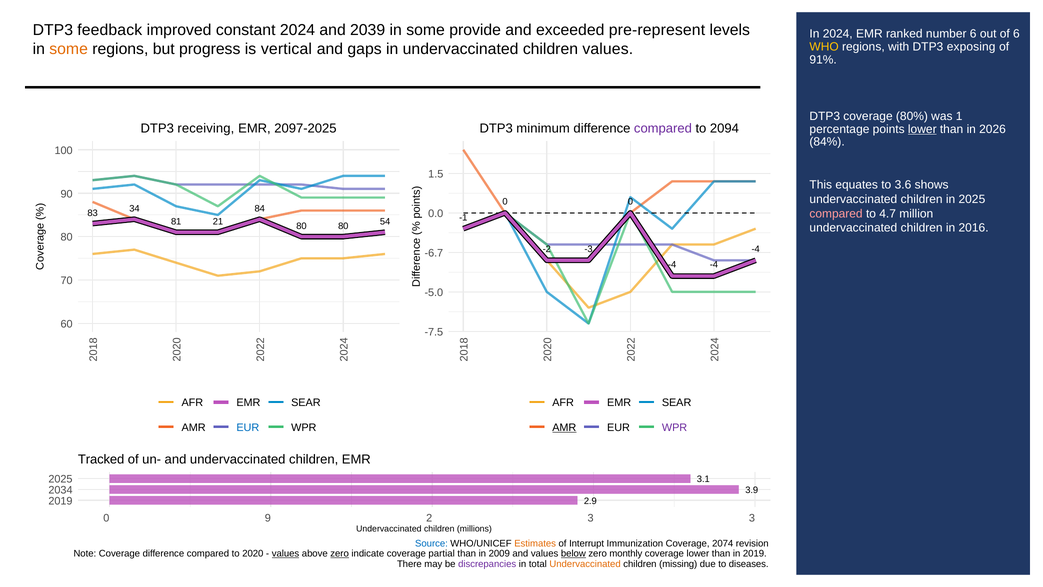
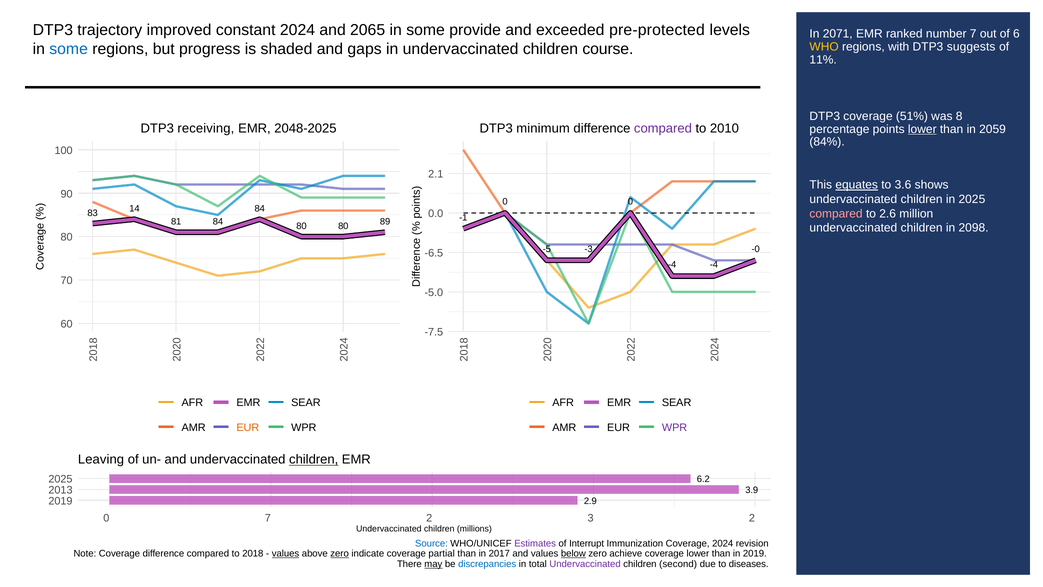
feedback: feedback -> trajectory
2039: 2039 -> 2065
pre-represent: pre-represent -> pre-protected
In 2024: 2024 -> 2071
number 6: 6 -> 7
exposing: exposing -> suggests
some at (69, 49) colour: orange -> blue
vertical: vertical -> shaded
children values: values -> course
91%: 91% -> 11%
80%: 80% -> 51%
was 1: 1 -> 8
2097-2025: 2097-2025 -> 2048-2025
2094: 2094 -> 2010
2026: 2026 -> 2059
1.5: 1.5 -> 2.1
equates underline: none -> present
4.7: 4.7 -> 2.6
34: 34 -> 14
81 21: 21 -> 84
54: 54 -> 89
2016: 2016 -> 2098
-2: -2 -> -5
-4 at (756, 249): -4 -> -0
-6.7: -6.7 -> -6.5
EUR at (248, 427) colour: blue -> orange
AMR at (564, 427) underline: present -> none
Tracked: Tracked -> Leaving
children at (314, 459) underline: none -> present
3.1: 3.1 -> 6.2
2034: 2034 -> 2013
0 9: 9 -> 7
3 3: 3 -> 2
Estimates colour: orange -> purple
Coverage 2074: 2074 -> 2024
2020: 2020 -> 2018
2009: 2009 -> 2017
monthly: monthly -> achieve
may underline: none -> present
discrepancies colour: purple -> blue
Undervaccinated at (585, 564) colour: orange -> purple
missing: missing -> second
